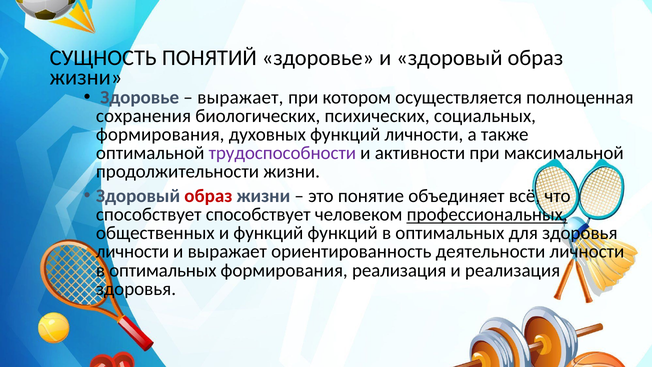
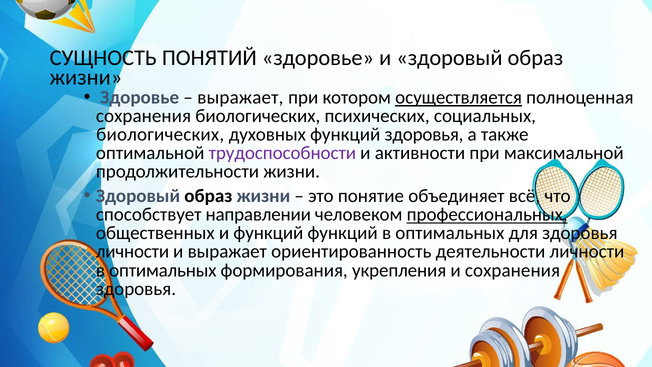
осуществляется underline: none -> present
формирования at (160, 134): формирования -> биологических
функций личности: личности -> здоровья
образ at (208, 196) colour: red -> black
способствует способствует: способствует -> направлении
формирования реализация: реализация -> укрепления
и реализация: реализация -> сохранения
